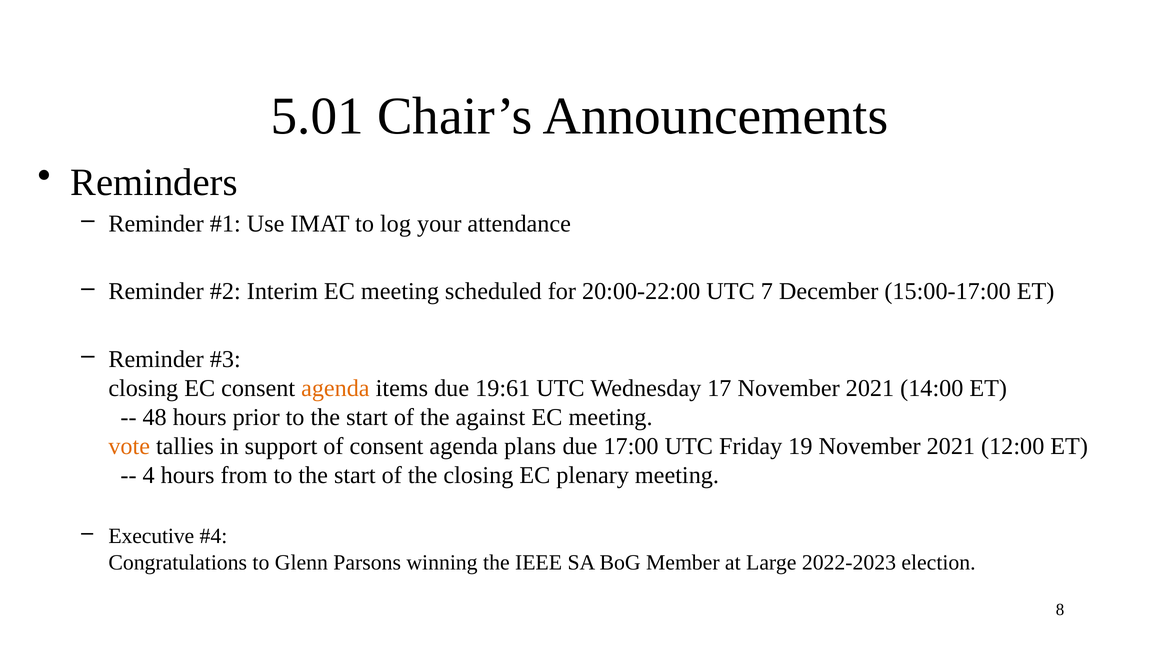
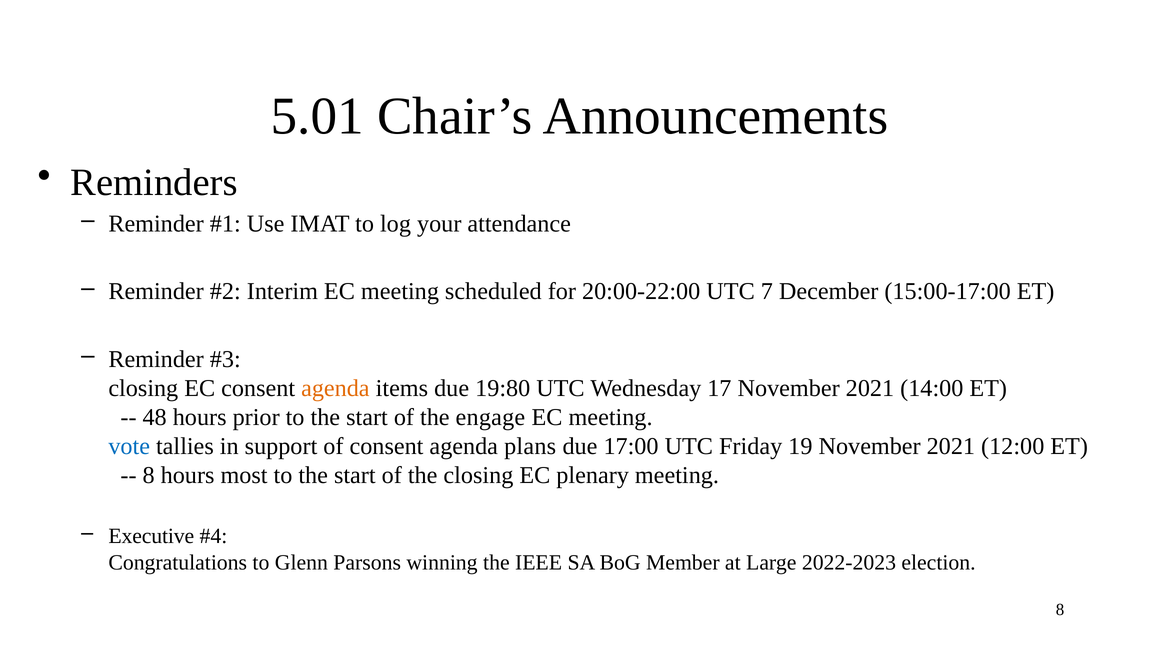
19:61: 19:61 -> 19:80
against: against -> engage
vote colour: orange -> blue
4 at (149, 475): 4 -> 8
from: from -> most
